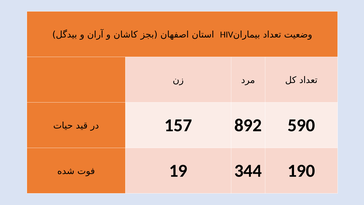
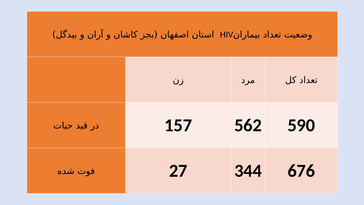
892: 892 -> 562
19: 19 -> 27
190: 190 -> 676
